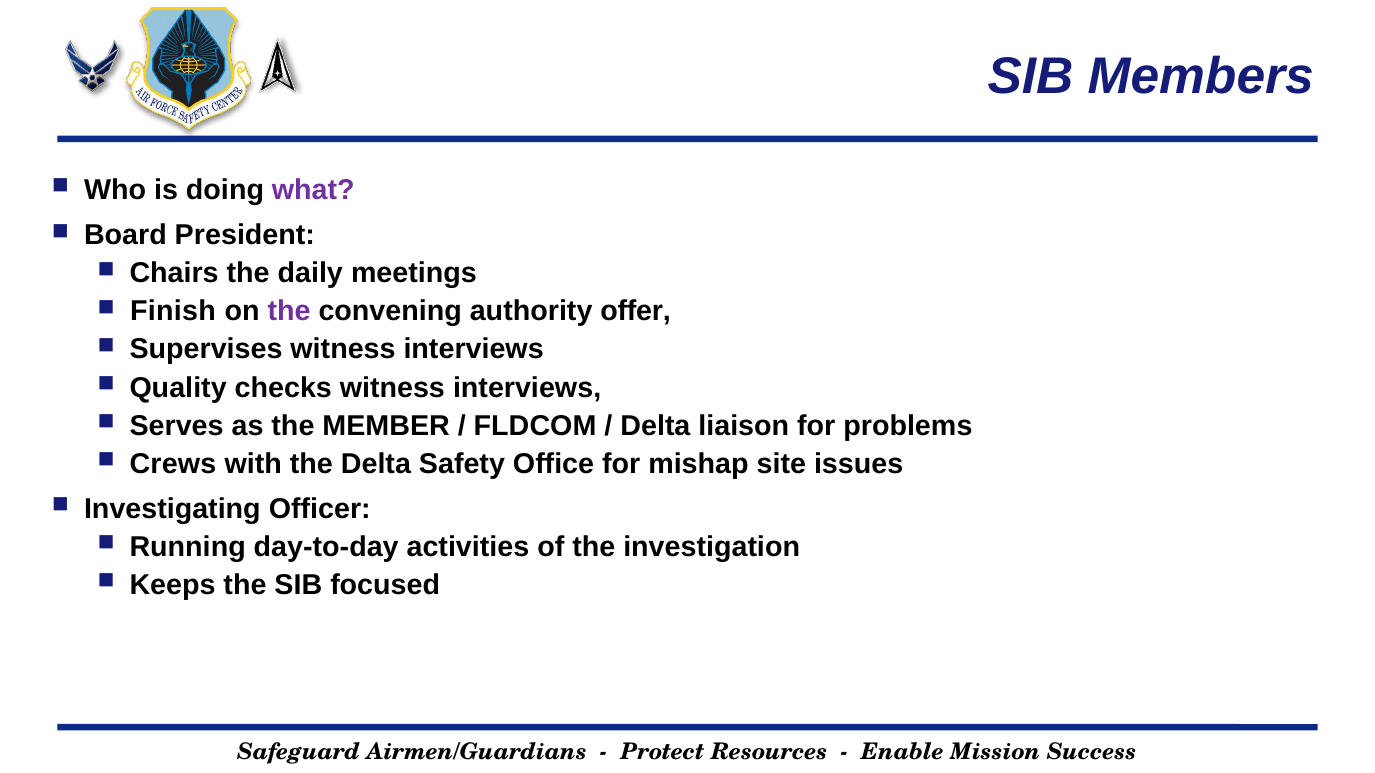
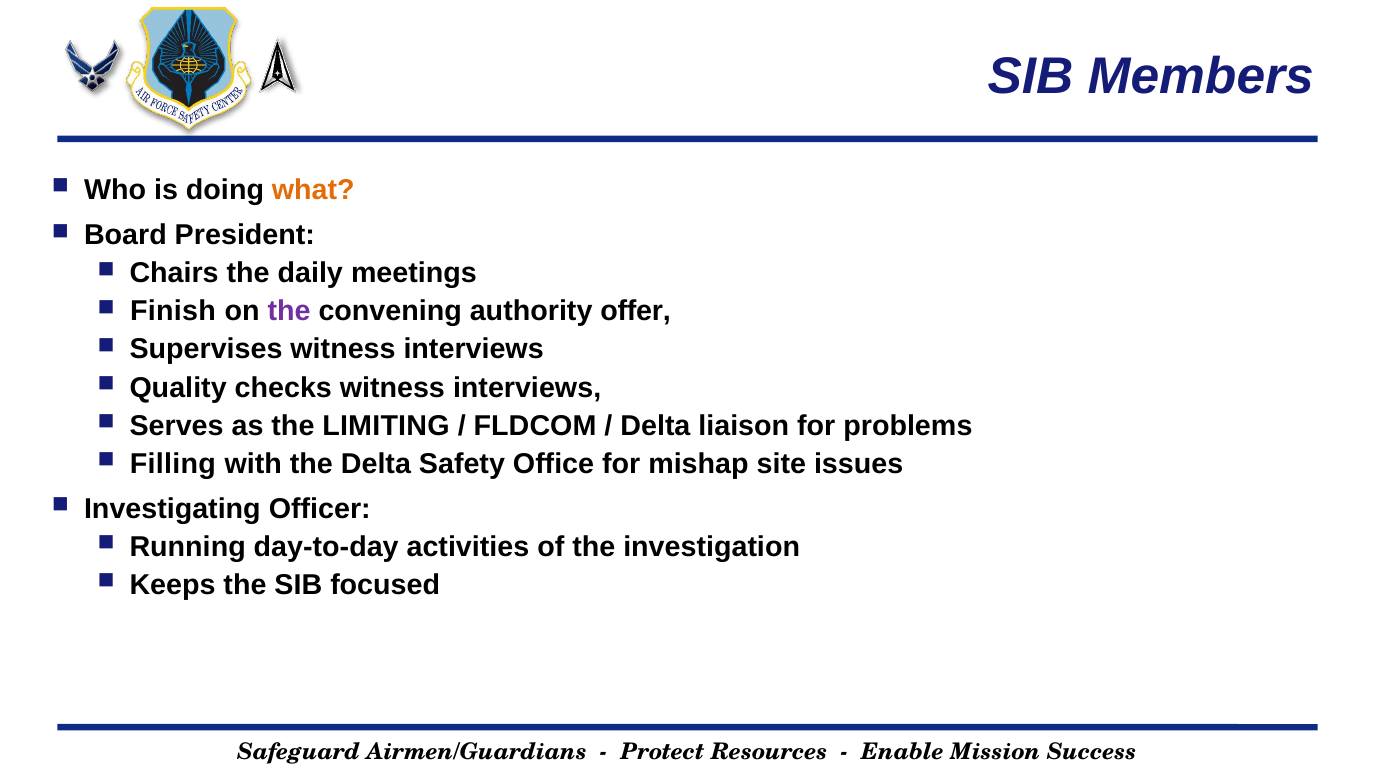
what colour: purple -> orange
MEMBER: MEMBER -> LIMITING
Crews: Crews -> Filling
